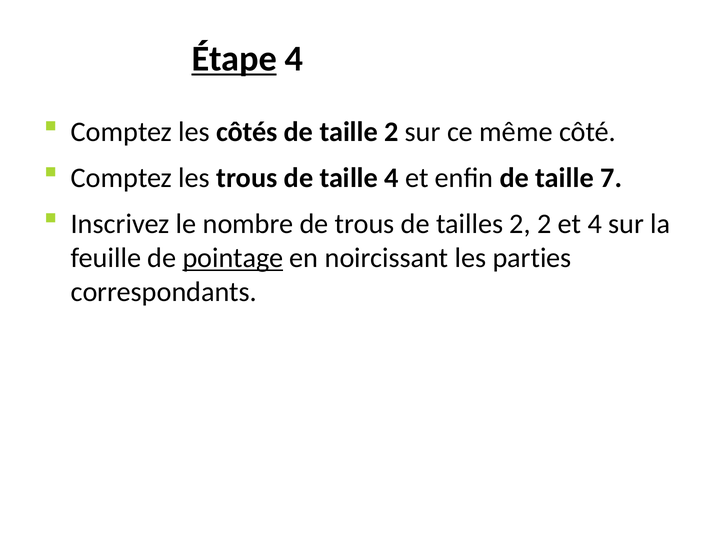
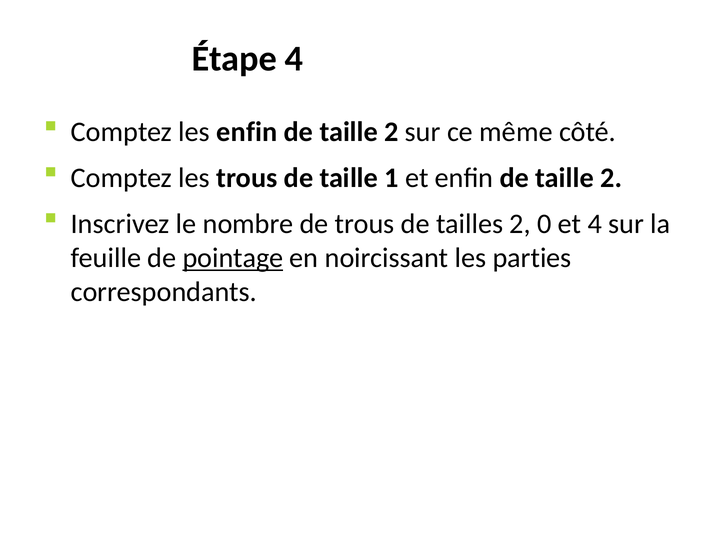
Étape underline: present -> none
les côtés: côtés -> enfin
taille 4: 4 -> 1
7 at (611, 178): 7 -> 2
2 2: 2 -> 0
